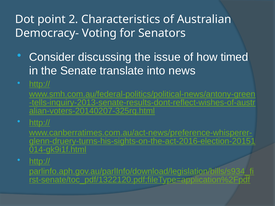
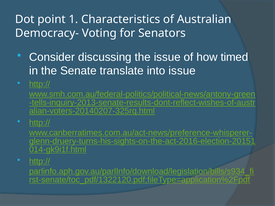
2: 2 -> 1
into news: news -> issue
